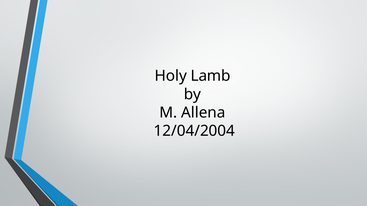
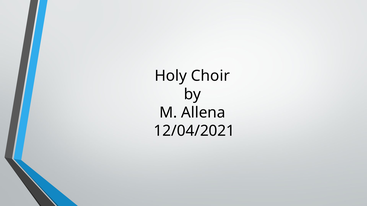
Lamb: Lamb -> Choir
12/04/2004: 12/04/2004 -> 12/04/2021
